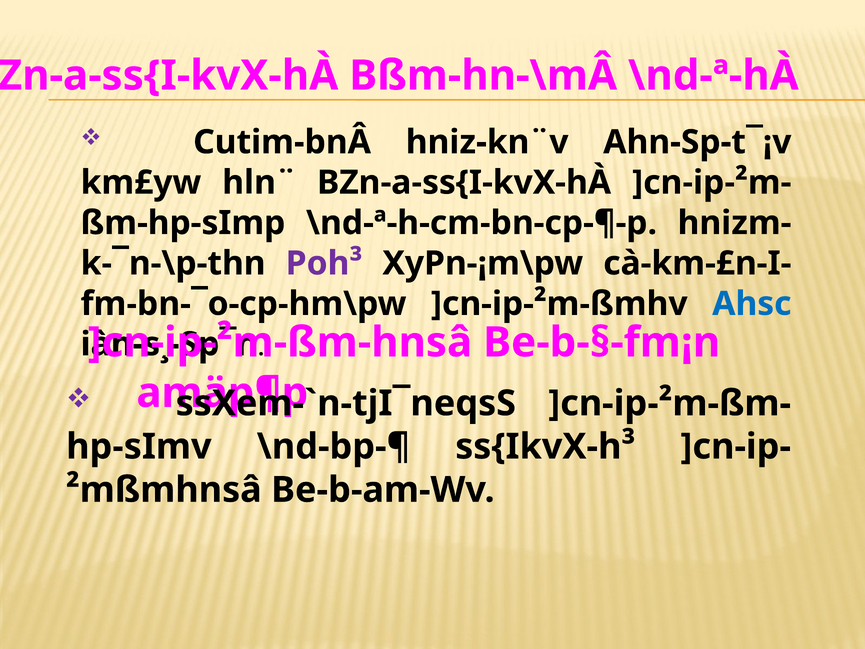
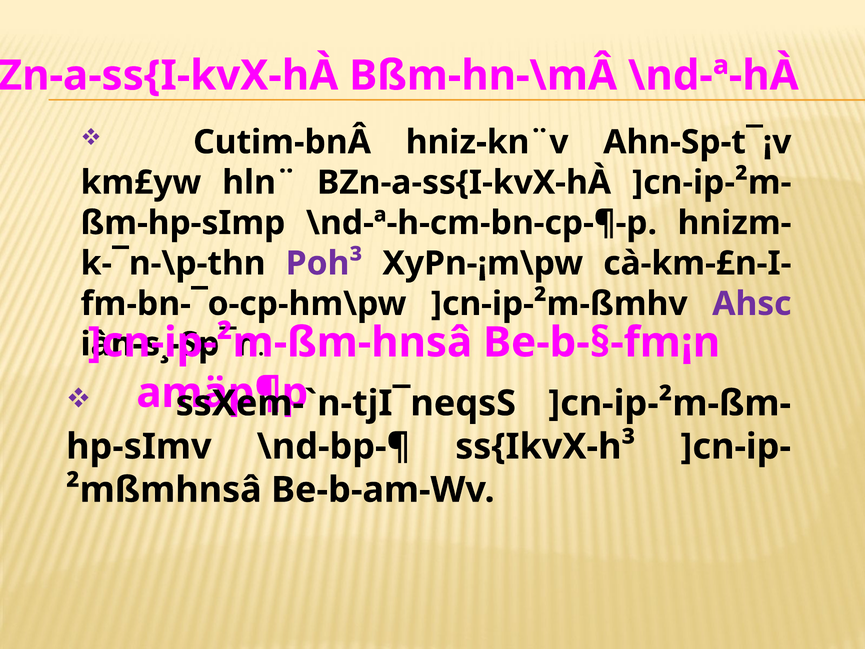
Ahsc colour: blue -> purple
